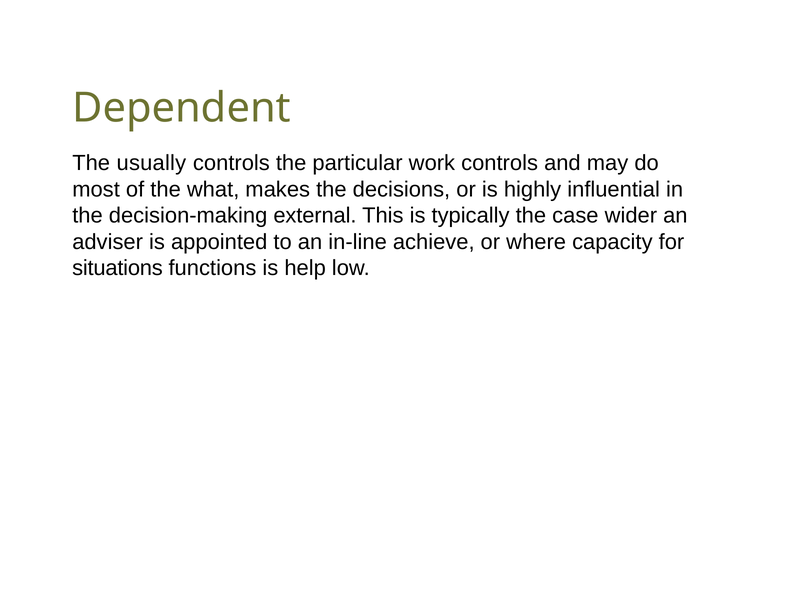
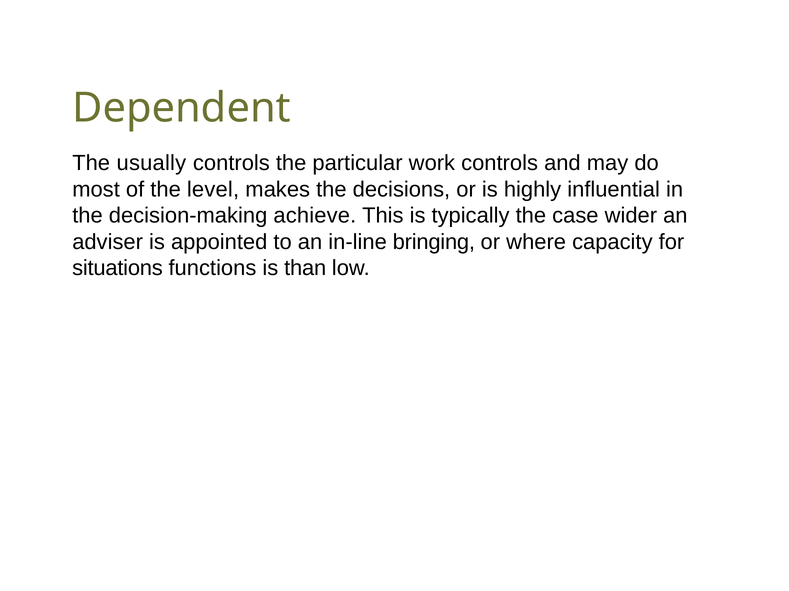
what: what -> level
external: external -> achieve
achieve: achieve -> bringing
help: help -> than
